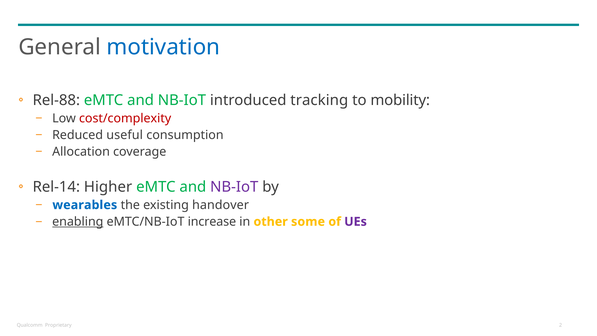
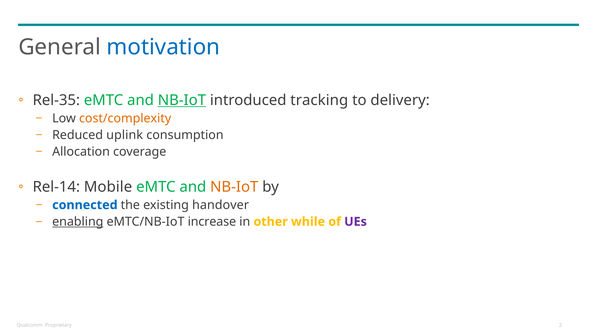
Rel-88: Rel-88 -> Rel-35
NB-IoT at (182, 100) underline: none -> present
mobility: mobility -> delivery
cost/complexity colour: red -> orange
useful: useful -> uplink
Higher: Higher -> Mobile
NB-IoT at (234, 187) colour: purple -> orange
wearables: wearables -> connected
some: some -> while
